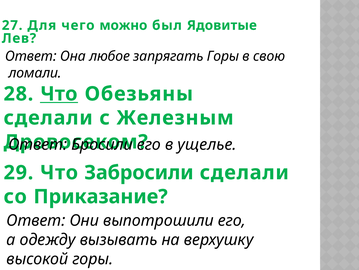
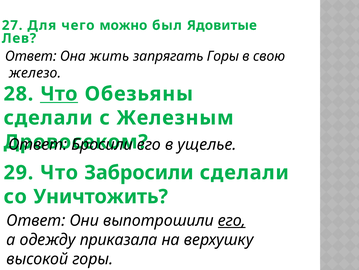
любое: любое -> жить
ломали: ломали -> железо
Приказание: Приказание -> Уничтожить
его at (232, 220) underline: none -> present
вызывать: вызывать -> приказала
